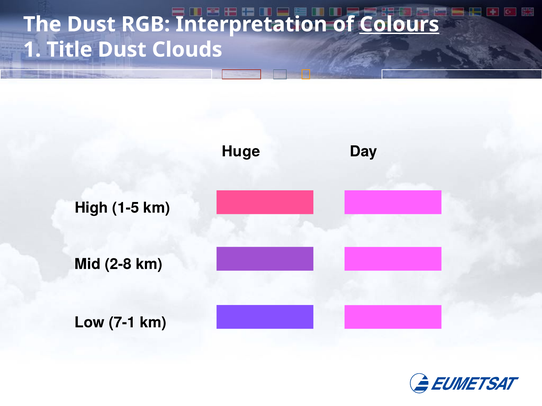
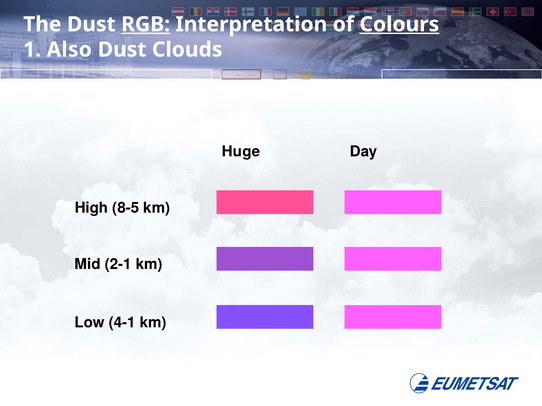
RGB underline: none -> present
Title: Title -> Also
1-5: 1-5 -> 8-5
2-8: 2-8 -> 2-1
7-1: 7-1 -> 4-1
